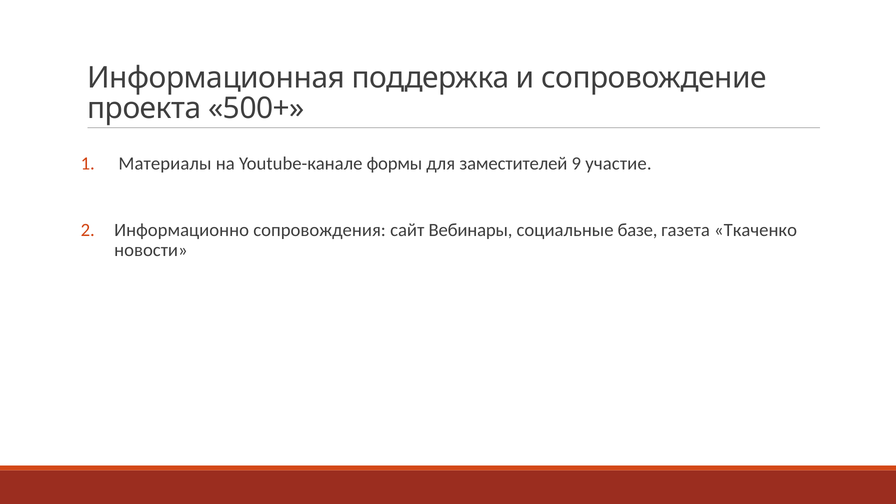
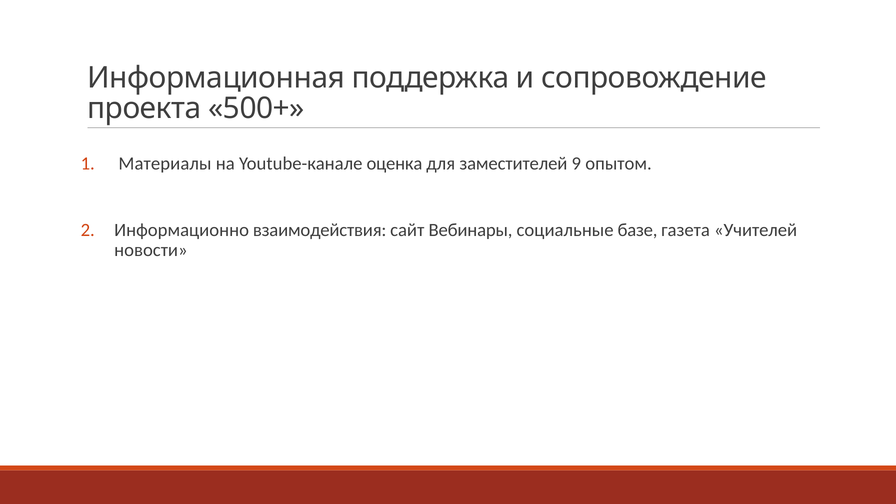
формы: формы -> оценка
участие: участие -> опытом
сопровождения: сопровождения -> взаимодействия
Ткаченко: Ткаченко -> Учителей
